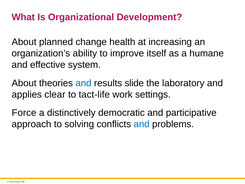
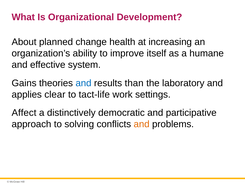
About at (24, 83): About -> Gains
slide: slide -> than
Force: Force -> Affect
and at (142, 124) colour: blue -> orange
